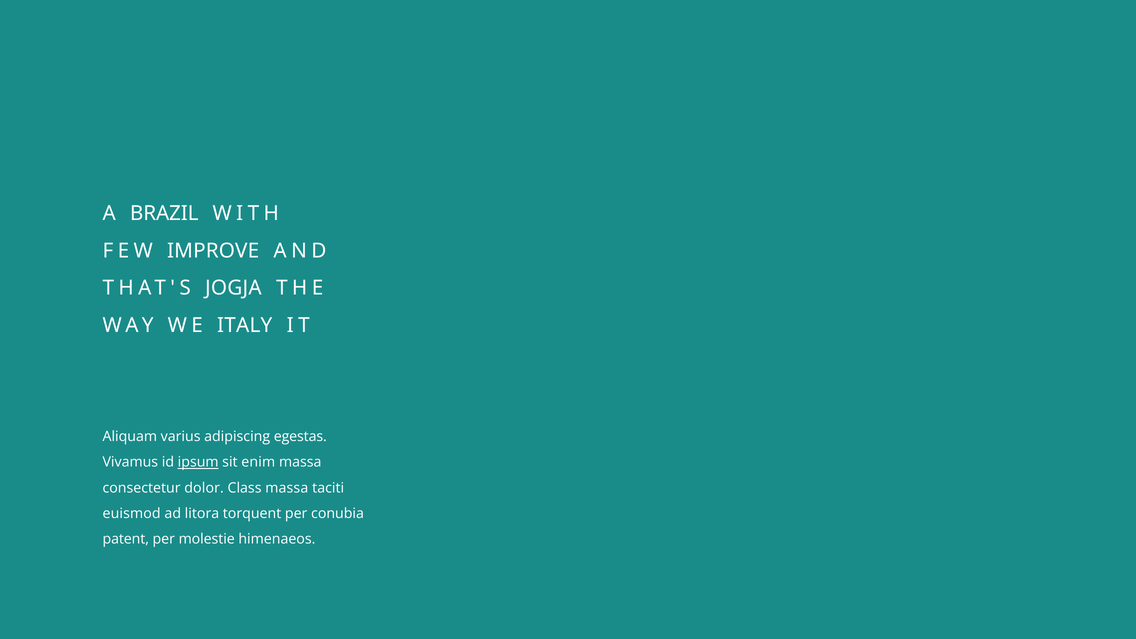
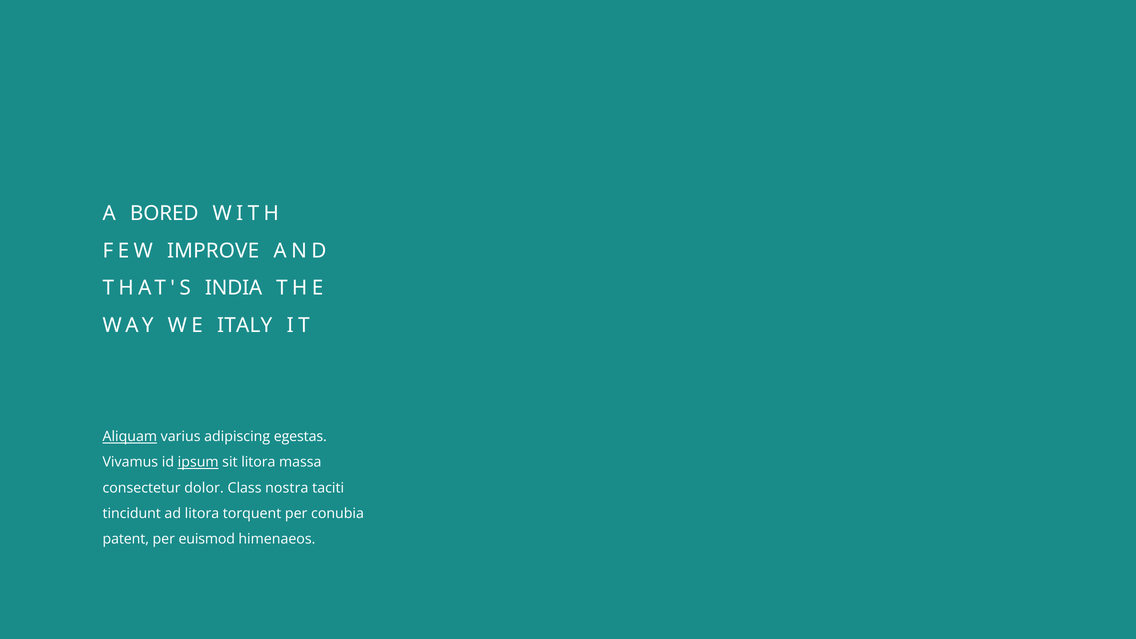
BRAZIL: BRAZIL -> BORED
JOGJA: JOGJA -> INDIA
Aliquam underline: none -> present
sit enim: enim -> litora
Class massa: massa -> nostra
euismod: euismod -> tincidunt
molestie: molestie -> euismod
